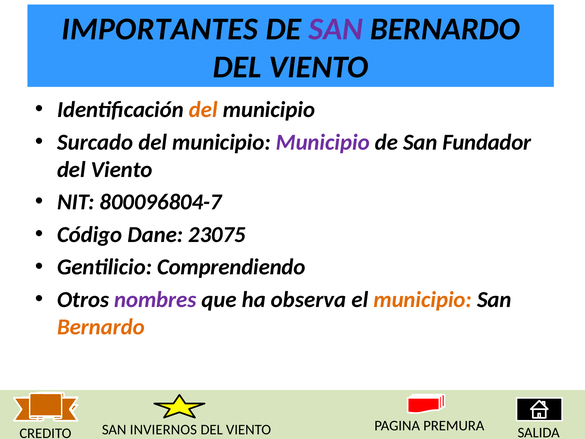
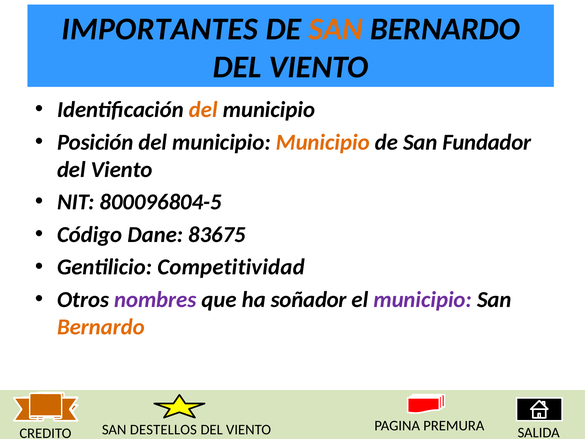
SAN at (336, 29) colour: purple -> orange
Surcado: Surcado -> Posición
Municipio at (323, 142) colour: purple -> orange
800096804-7: 800096804-7 -> 800096804-5
23075: 23075 -> 83675
Comprendiendo: Comprendiendo -> Competitividad
observa: observa -> soñador
municipio at (423, 300) colour: orange -> purple
INVIERNOS: INVIERNOS -> DESTELLOS
